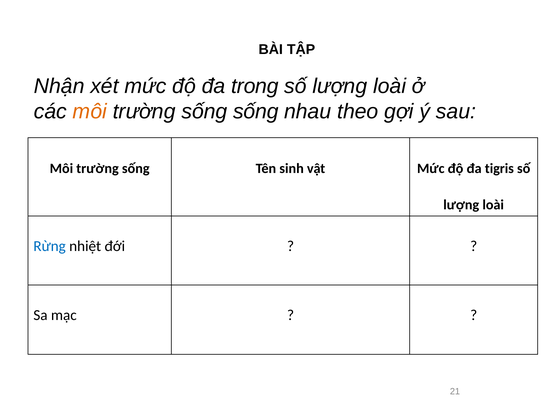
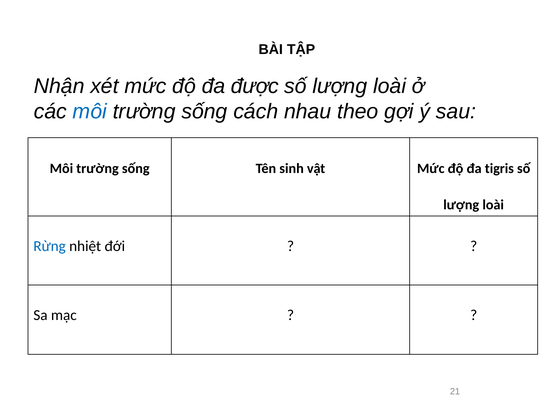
trong: trong -> được
môi at (90, 111) colour: orange -> blue
sống sống: sống -> cách
